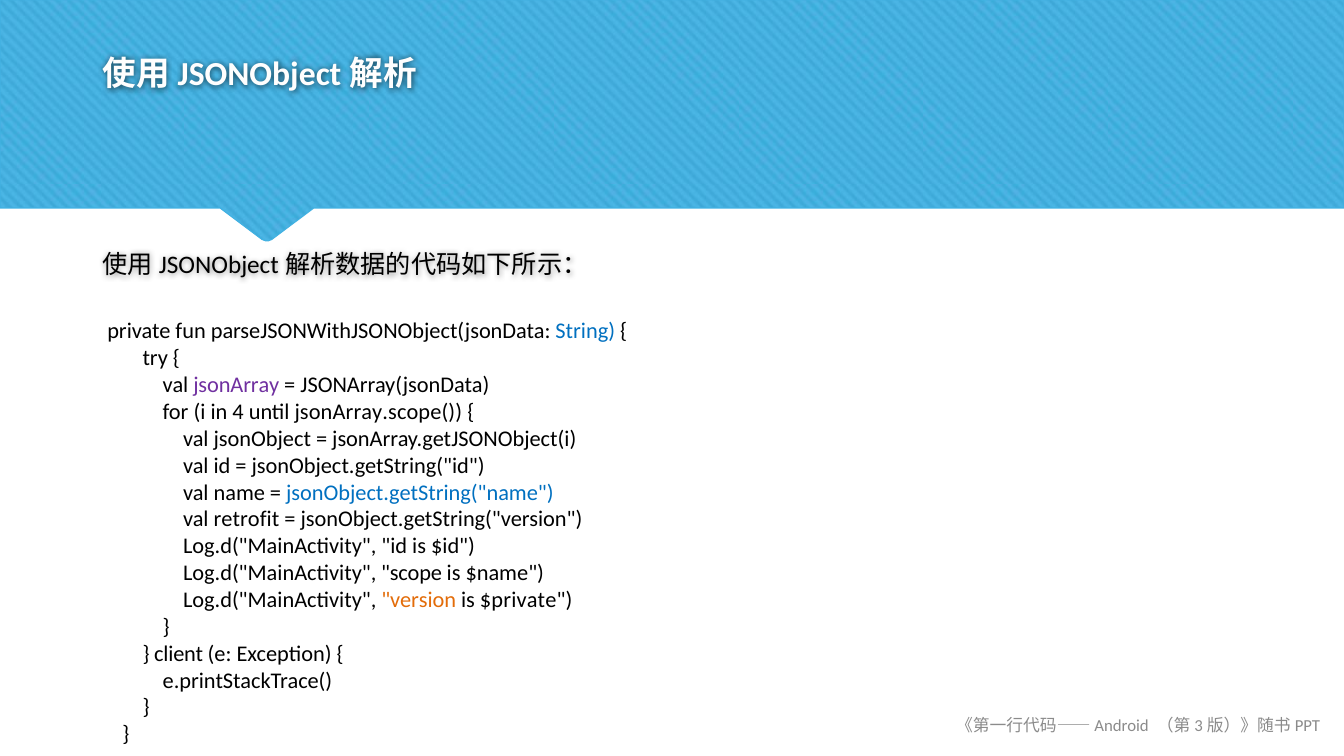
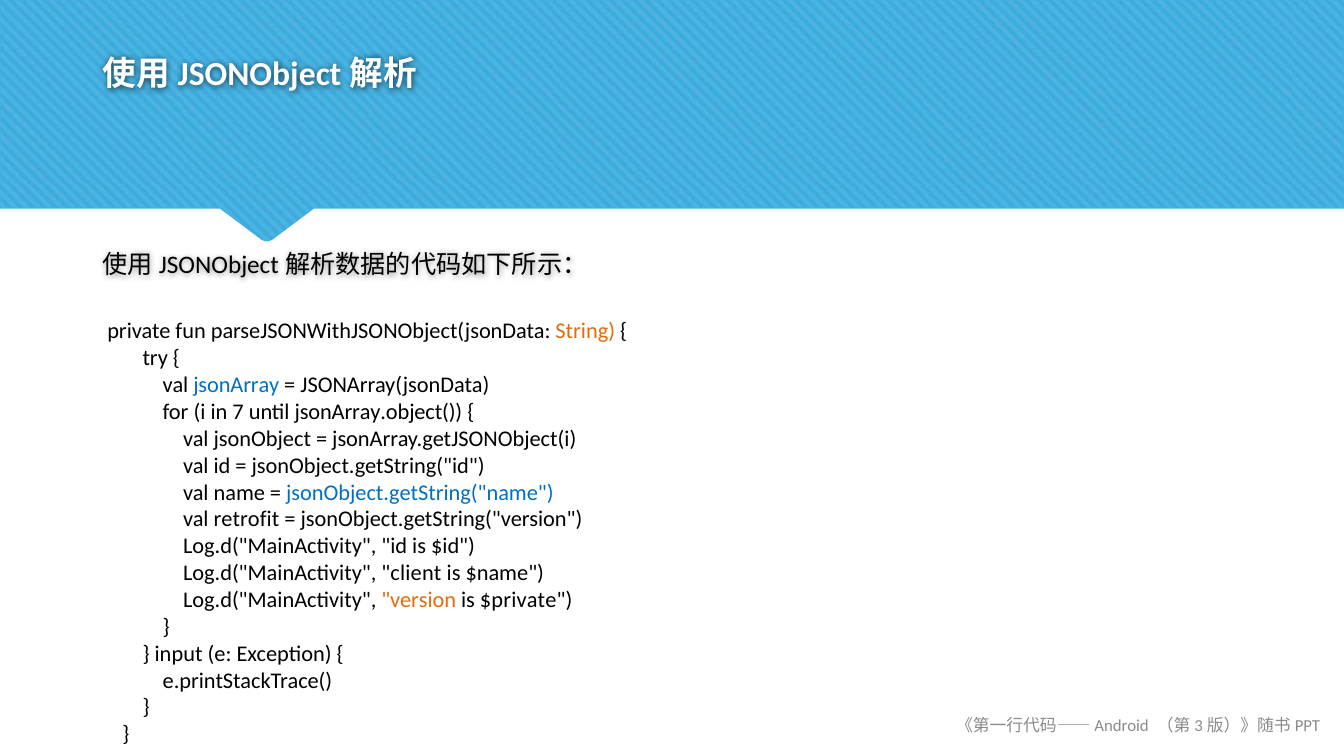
String colour: blue -> orange
jsonArray colour: purple -> blue
4: 4 -> 7
jsonArray.scope(: jsonArray.scope( -> jsonArray.object(
scope: scope -> client
client: client -> input
